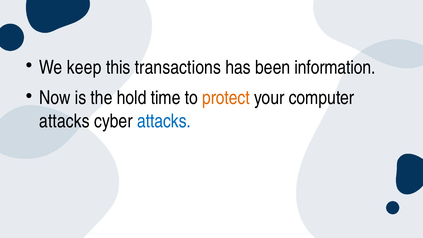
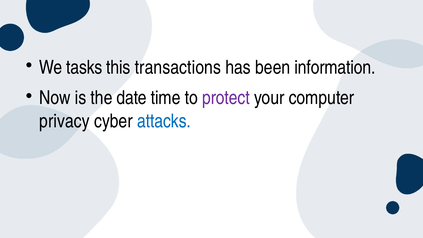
keep: keep -> tasks
hold: hold -> date
protect colour: orange -> purple
attacks at (65, 121): attacks -> privacy
